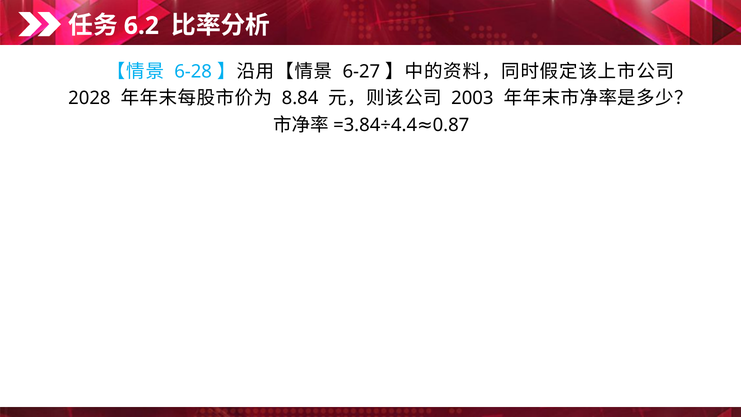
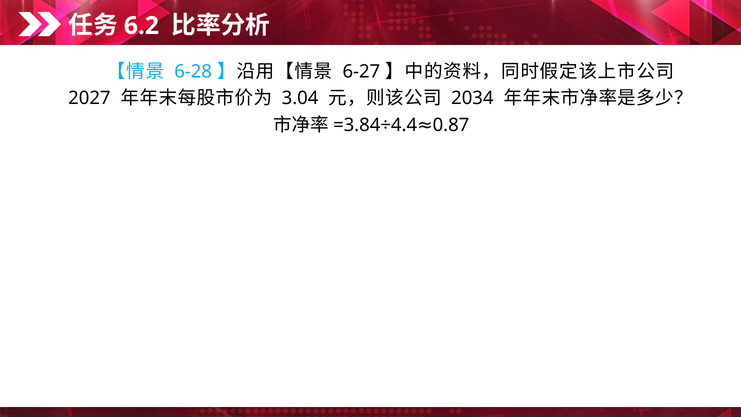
2028: 2028 -> 2027
8.84: 8.84 -> 3.04
2003: 2003 -> 2034
